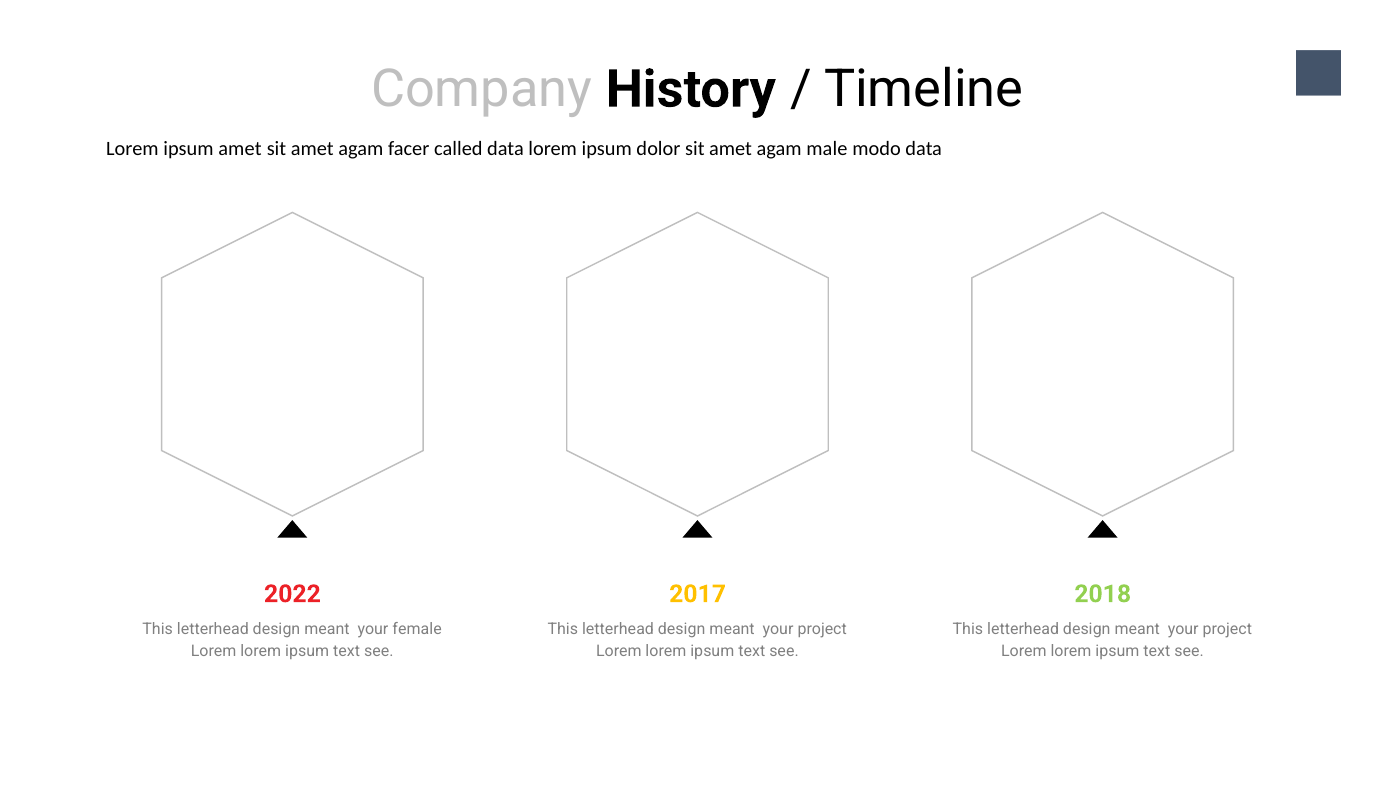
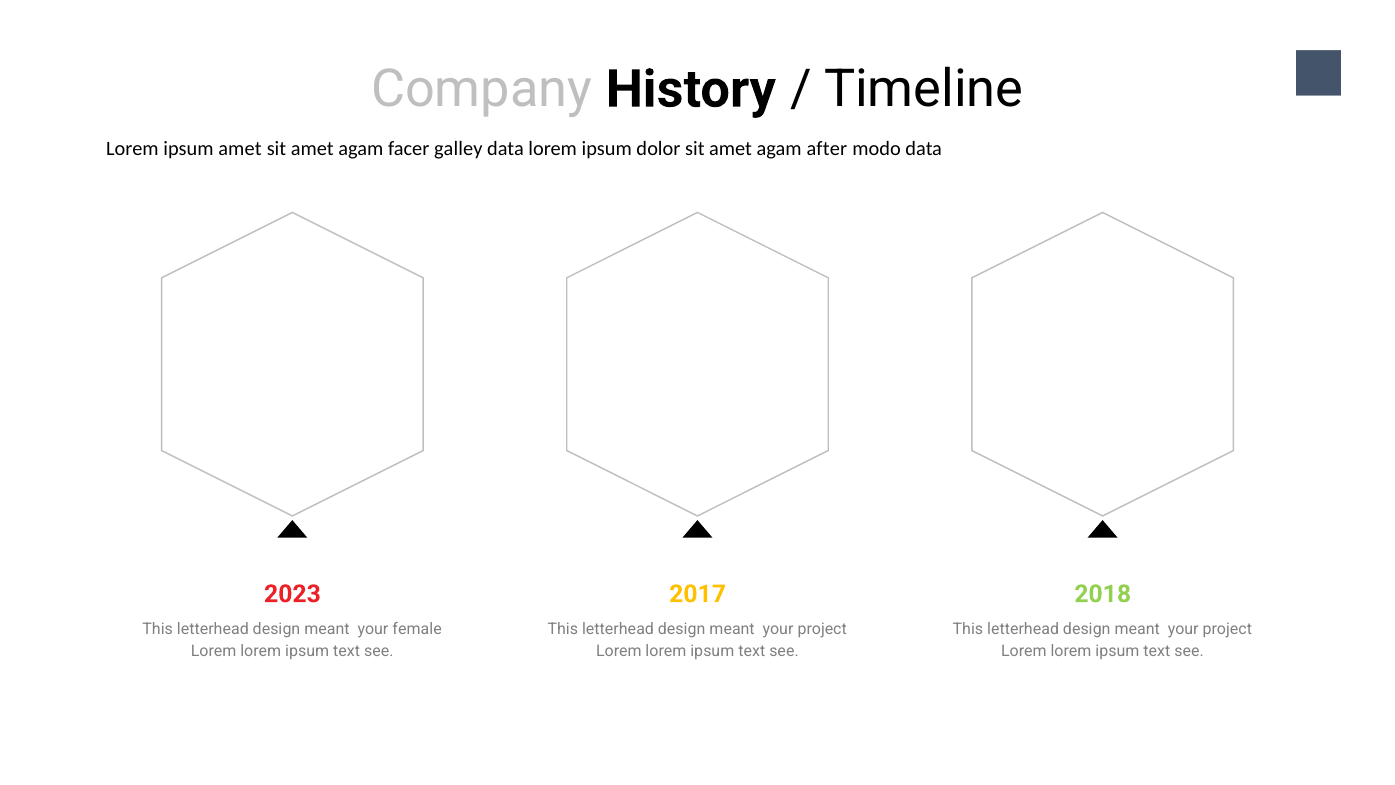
called: called -> galley
male: male -> after
2022: 2022 -> 2023
